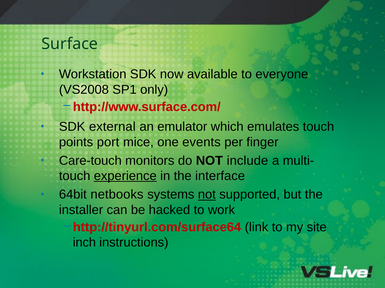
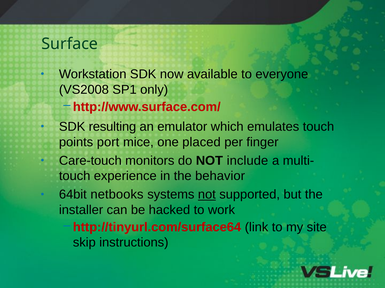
external: external -> resulting
events: events -> placed
experience underline: present -> none
interface: interface -> behavior
inch: inch -> skip
